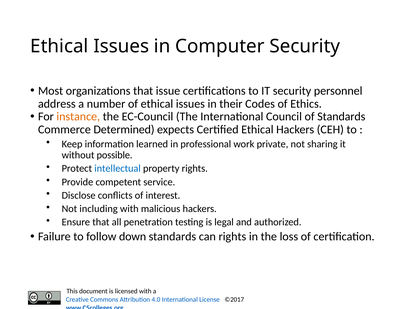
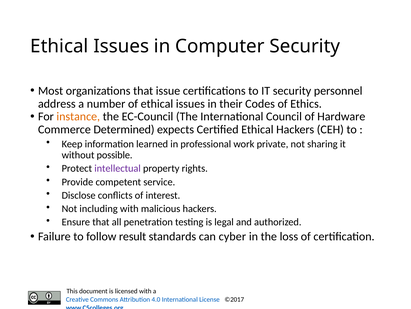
of Standards: Standards -> Hardware
intellectual colour: blue -> purple
down: down -> result
can rights: rights -> cyber
